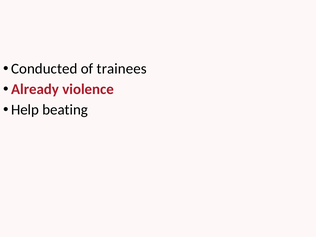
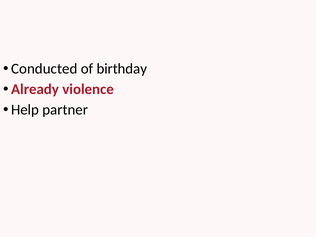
trainees: trainees -> birthday
beating: beating -> partner
